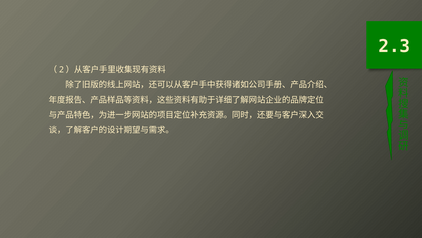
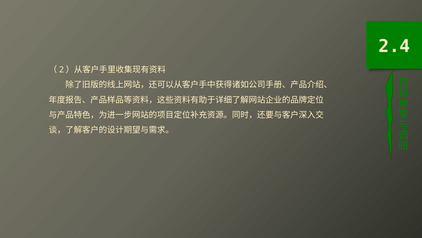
2.3: 2.3 -> 2.4
